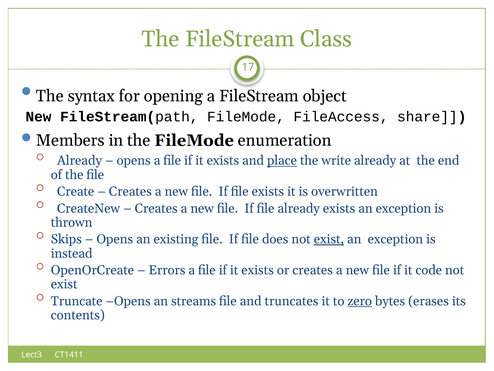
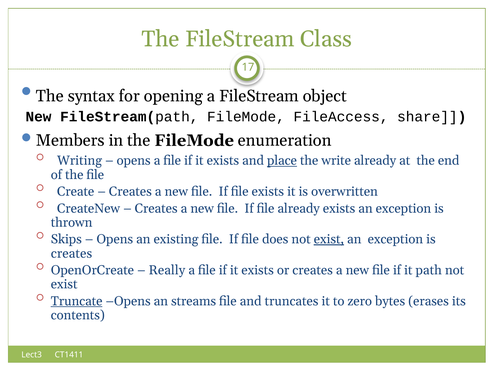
Already at (80, 160): Already -> Writing
instead at (72, 253): instead -> creates
Errors: Errors -> Really
code: code -> path
Truncate underline: none -> present
zero underline: present -> none
